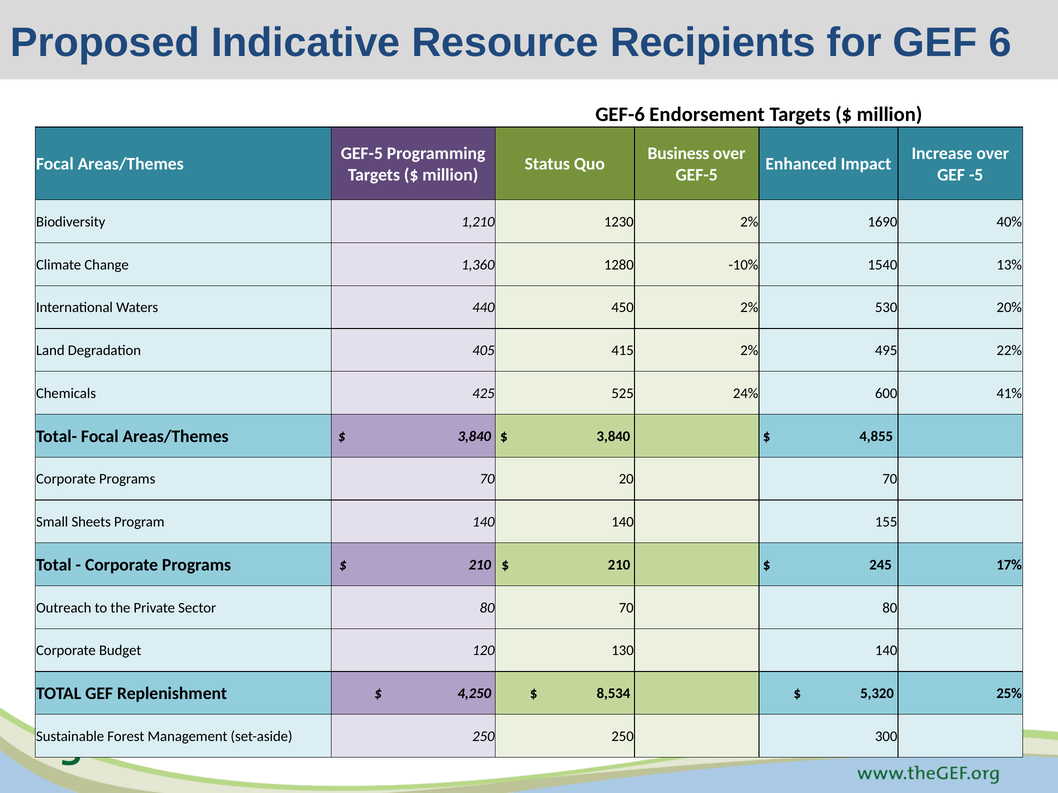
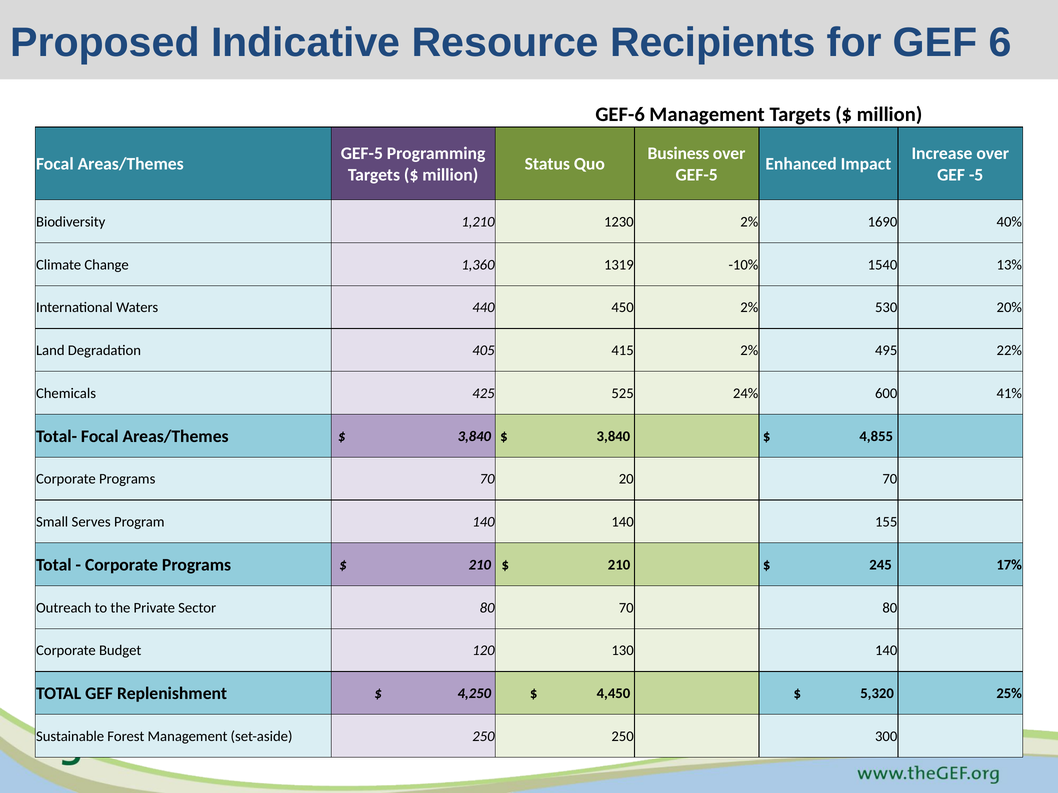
GEF-6 Endorsement: Endorsement -> Management
1280: 1280 -> 1319
Sheets: Sheets -> Serves
8,534: 8,534 -> 4,450
